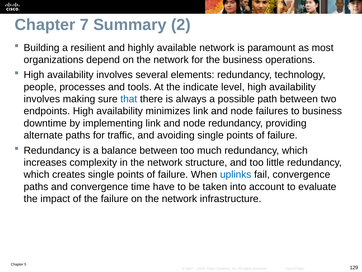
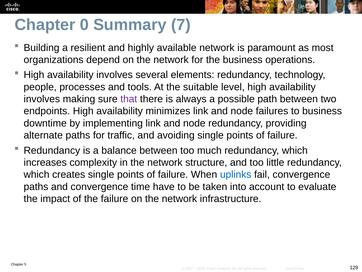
7: 7 -> 0
2: 2 -> 7
indicate: indicate -> suitable
that colour: blue -> purple
